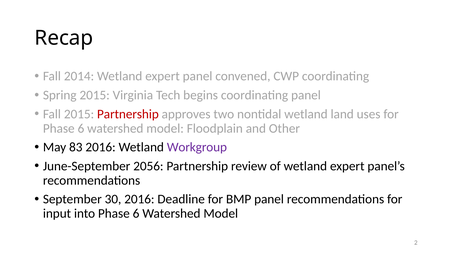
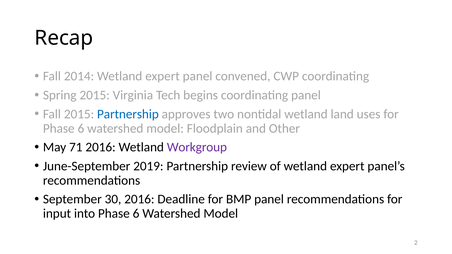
Partnership at (128, 114) colour: red -> blue
83: 83 -> 71
2056: 2056 -> 2019
